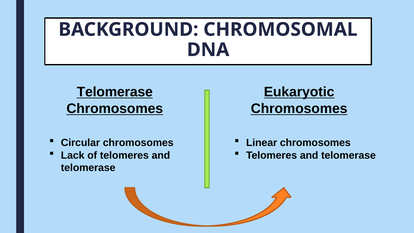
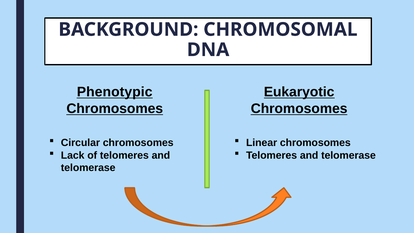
Telomerase at (115, 92): Telomerase -> Phenotypic
